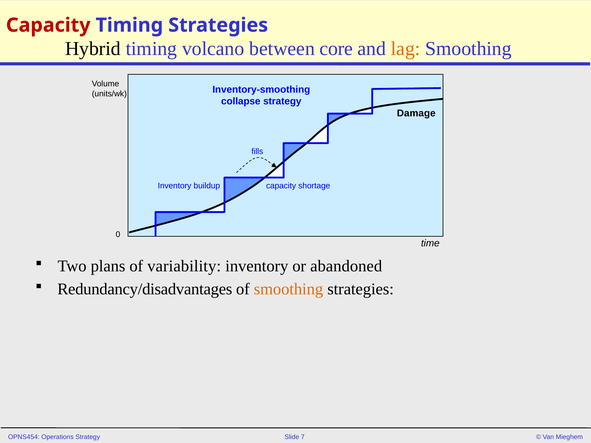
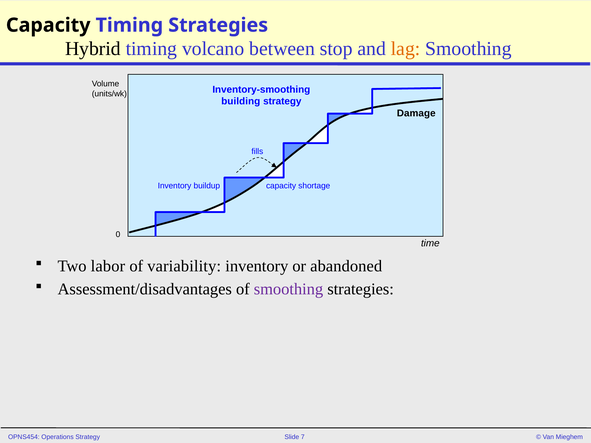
Capacity at (48, 25) colour: red -> black
core: core -> stop
collapse: collapse -> building
plans: plans -> labor
Redundancy/disadvantages: Redundancy/disadvantages -> Assessment/disadvantages
smoothing at (288, 289) colour: orange -> purple
